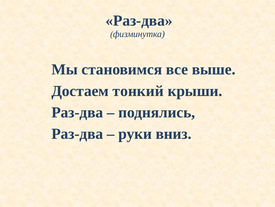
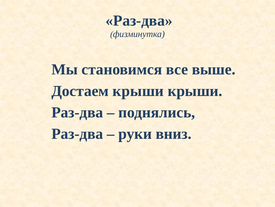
Достаем тонкий: тонкий -> крыши
